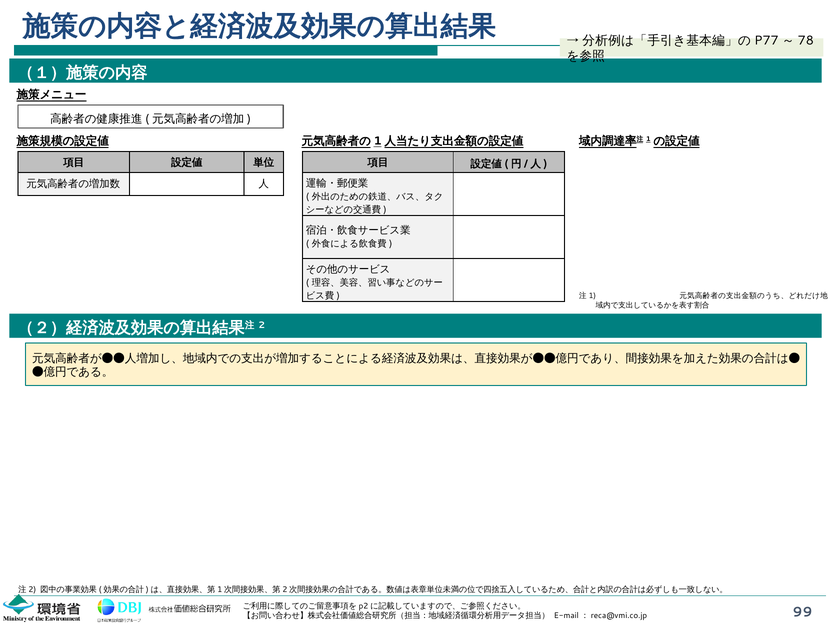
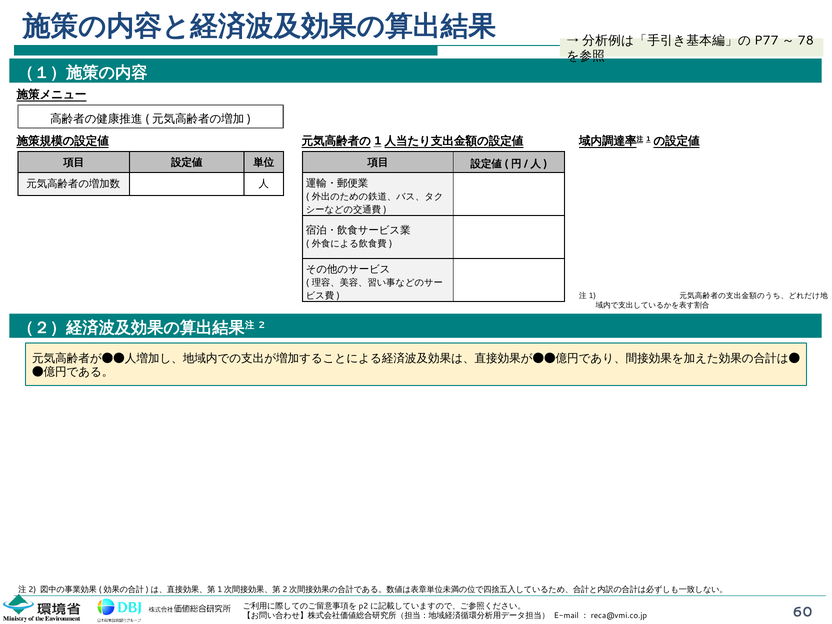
99: 99 -> 60
